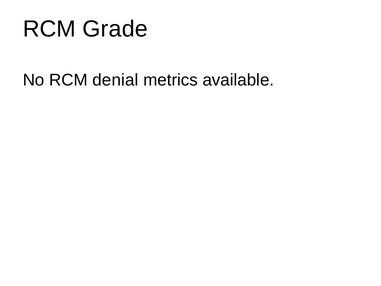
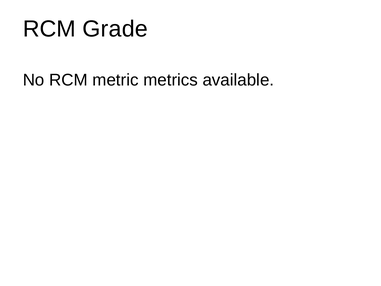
denial: denial -> metric
